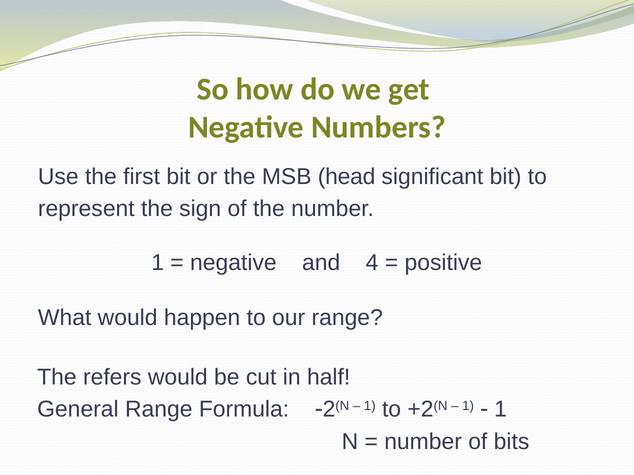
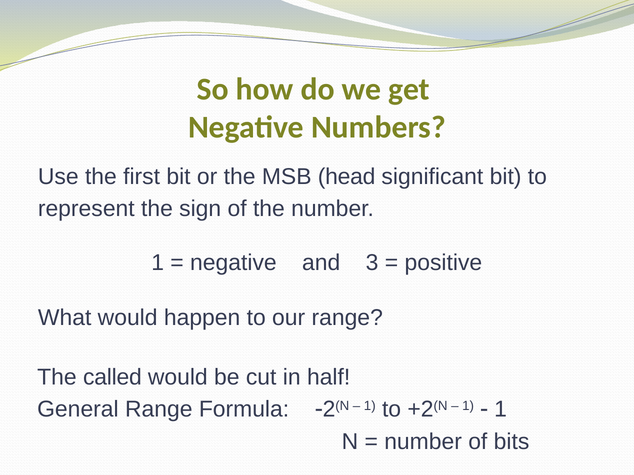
4: 4 -> 3
refers: refers -> called
